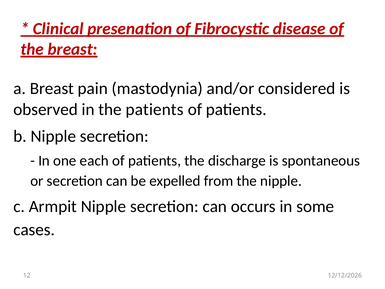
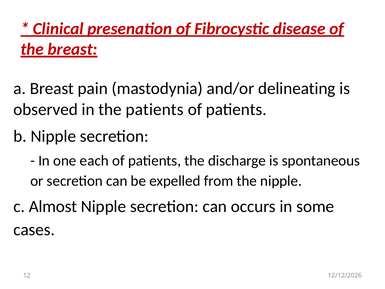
considered: considered -> delineating
Armpit: Armpit -> Almost
